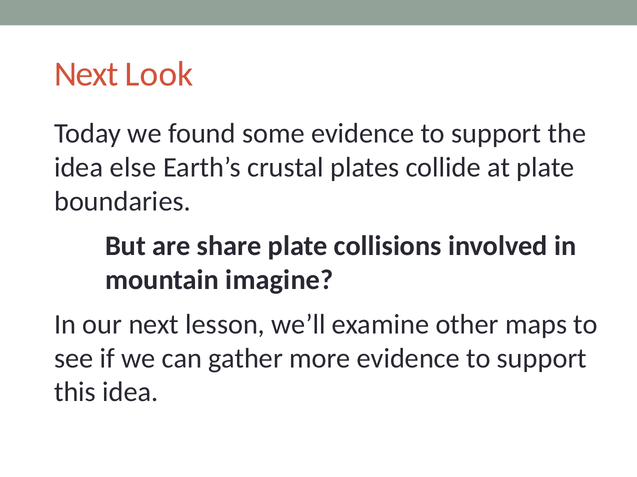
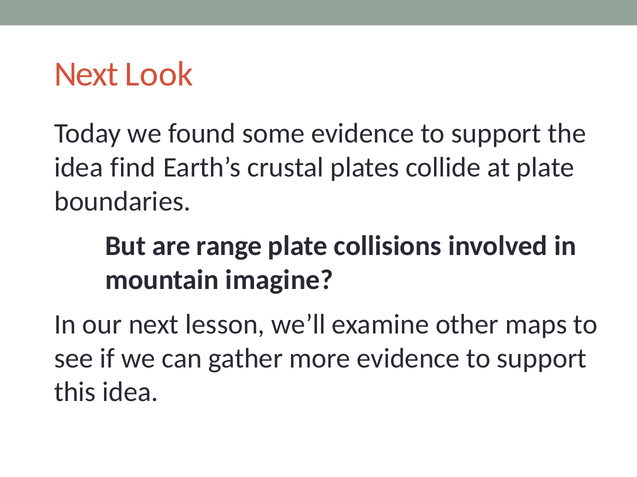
else: else -> find
share: share -> range
